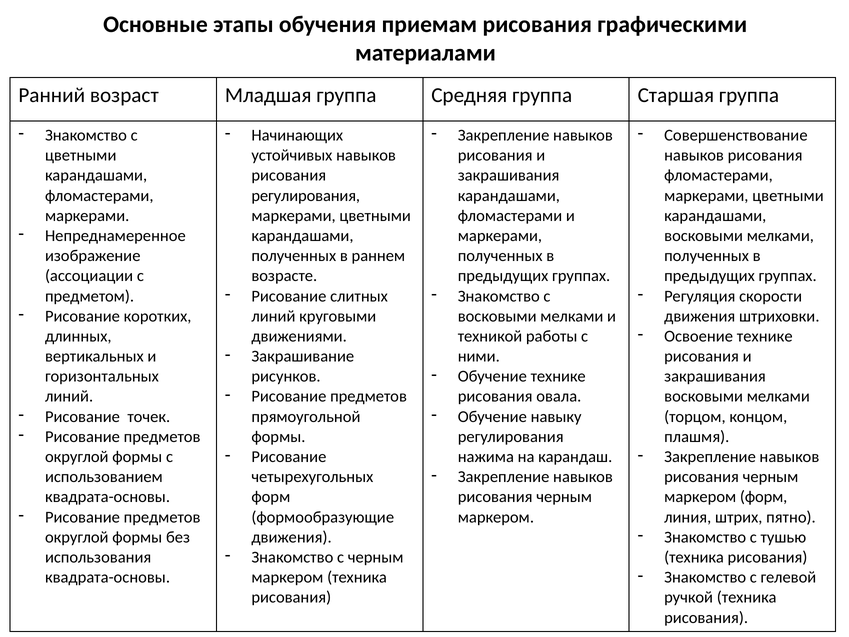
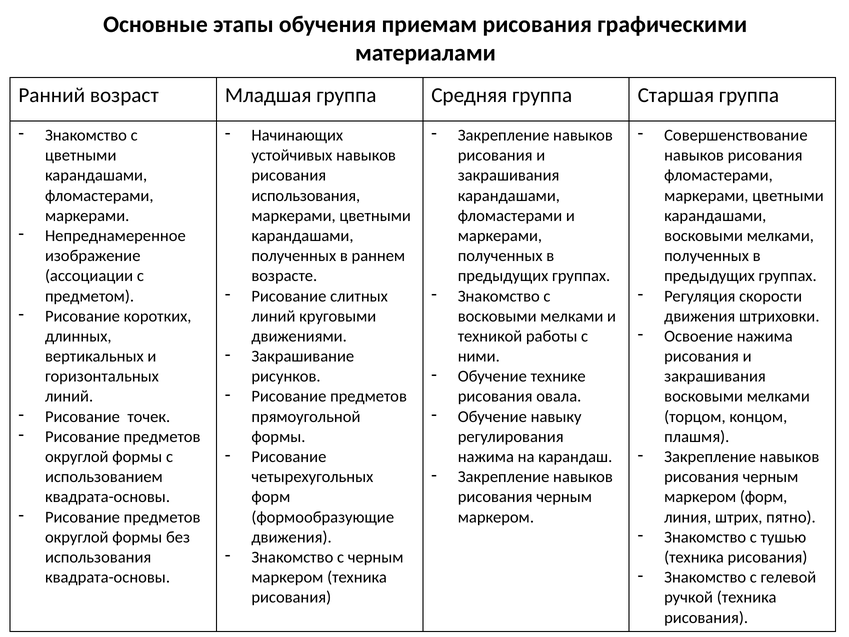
регулирования at (306, 196): регулирования -> использования
Освоение технике: технике -> нажима
